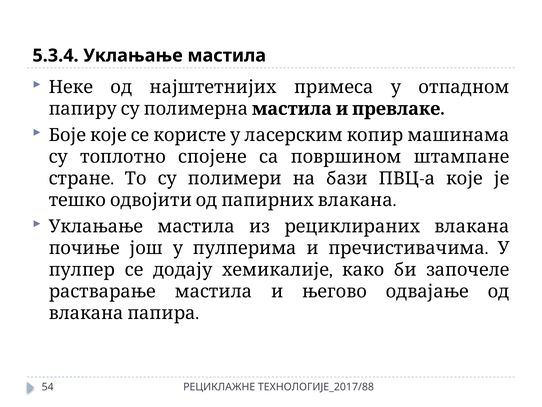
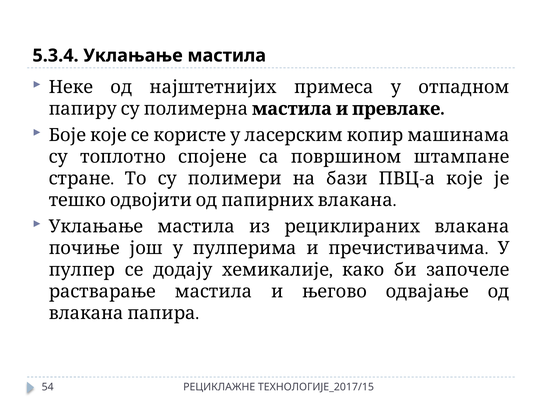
ТЕХНОЛОГИЈЕ_2017/88: ТЕХНОЛОГИЈЕ_2017/88 -> ТЕХНОЛОГИЈЕ_2017/15
